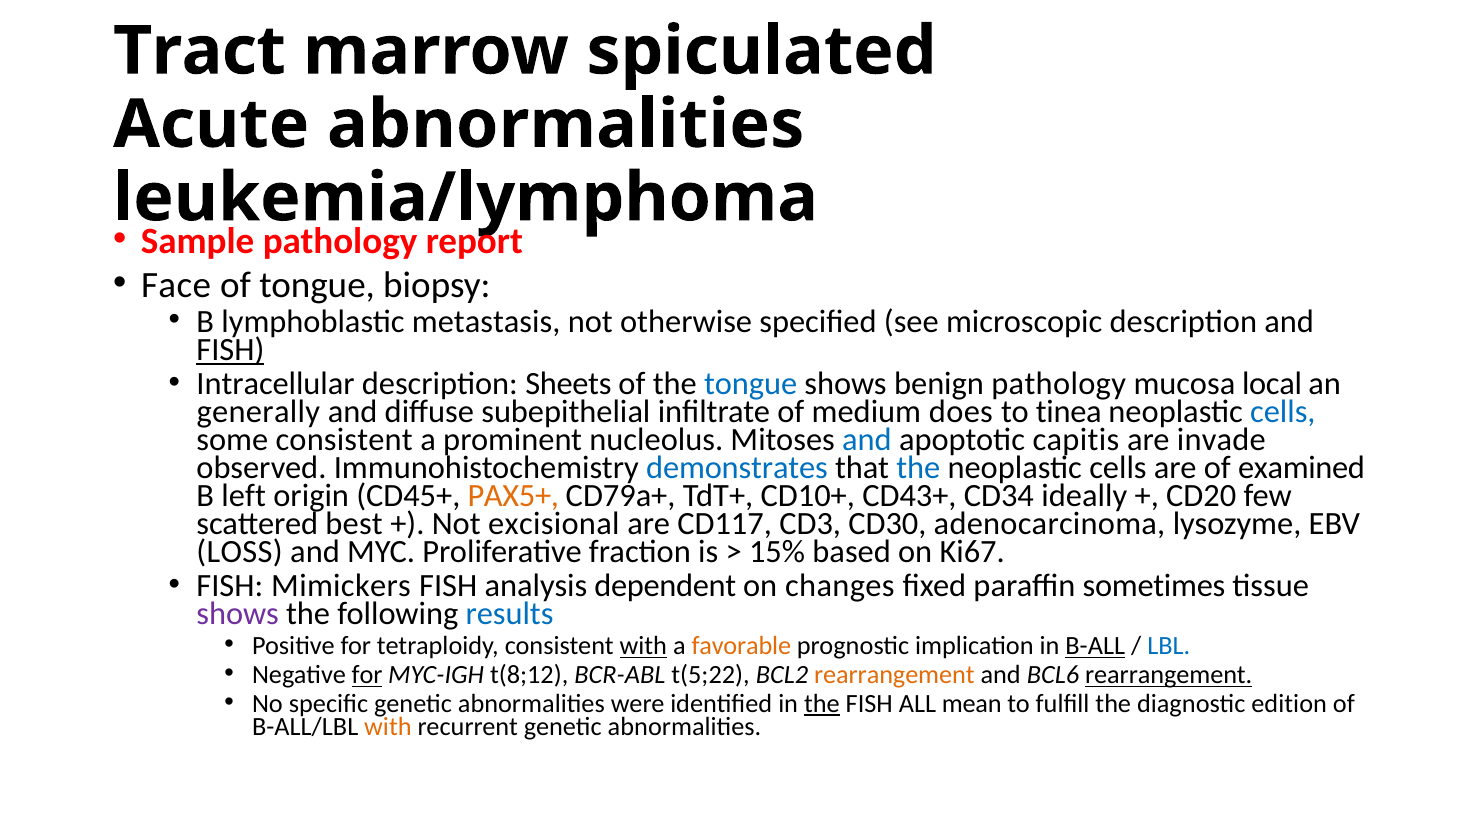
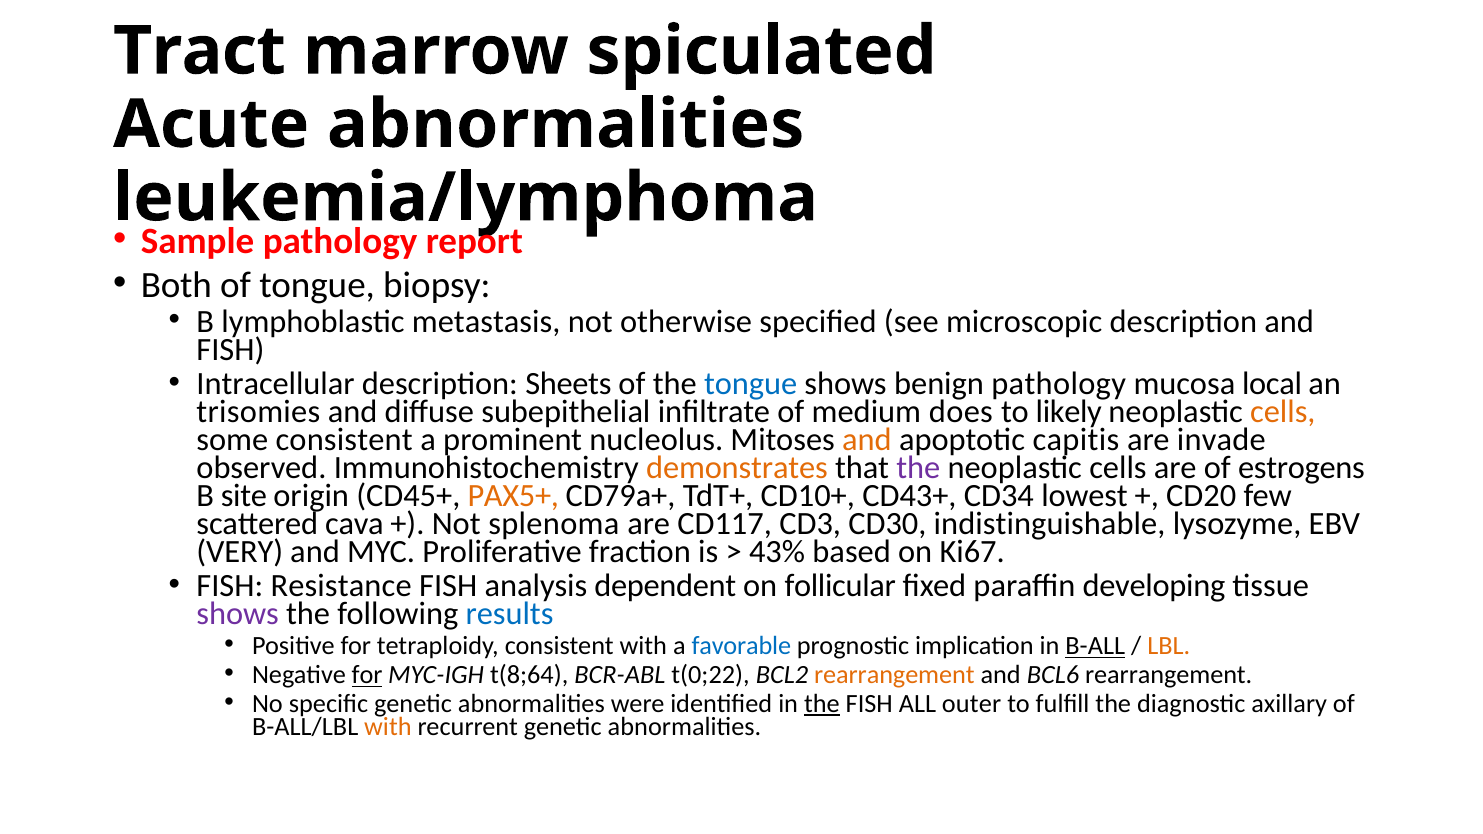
Face: Face -> Both
FISH at (230, 350) underline: present -> none
generally: generally -> trisomies
tinea: tinea -> likely
cells at (1283, 412) colour: blue -> orange
and at (867, 440) colour: blue -> orange
demonstrates colour: blue -> orange
the at (918, 468) colour: blue -> purple
examined: examined -> estrogens
left: left -> site
ideally: ideally -> lowest
best: best -> cava
excisional: excisional -> splenoma
adenocarcinoma: adenocarcinoma -> indistinguishable
LOSS: LOSS -> VERY
15%: 15% -> 43%
Mimickers: Mimickers -> Resistance
changes: changes -> follicular
sometimes: sometimes -> developing
with at (643, 646) underline: present -> none
favorable colour: orange -> blue
LBL colour: blue -> orange
t(8;12: t(8;12 -> t(8;64
t(5;22: t(5;22 -> t(0;22
rearrangement at (1169, 675) underline: present -> none
mean: mean -> outer
edition: edition -> axillary
